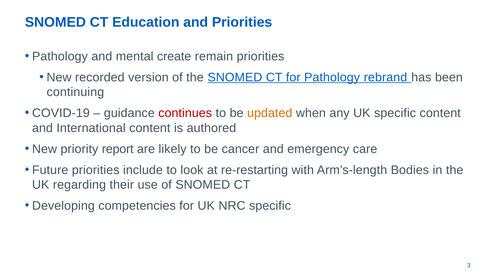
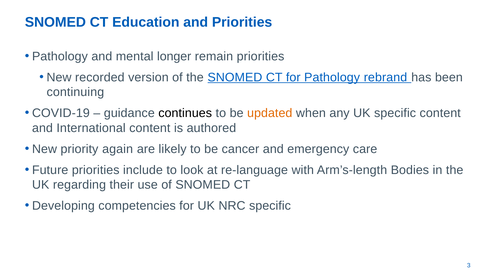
create: create -> longer
continues colour: red -> black
report: report -> again
re-restarting: re-restarting -> re-language
